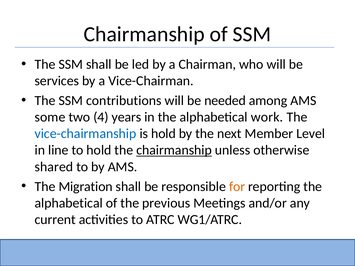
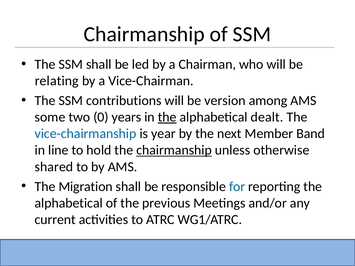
services: services -> relating
needed: needed -> version
4: 4 -> 0
the at (167, 117) underline: none -> present
work: work -> dealt
is hold: hold -> year
Level: Level -> Band
for colour: orange -> blue
